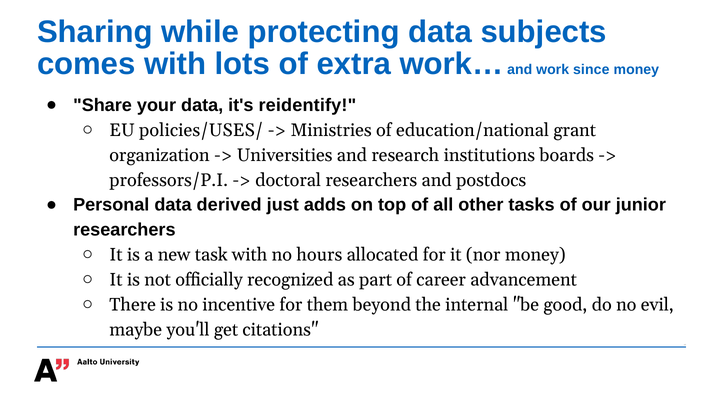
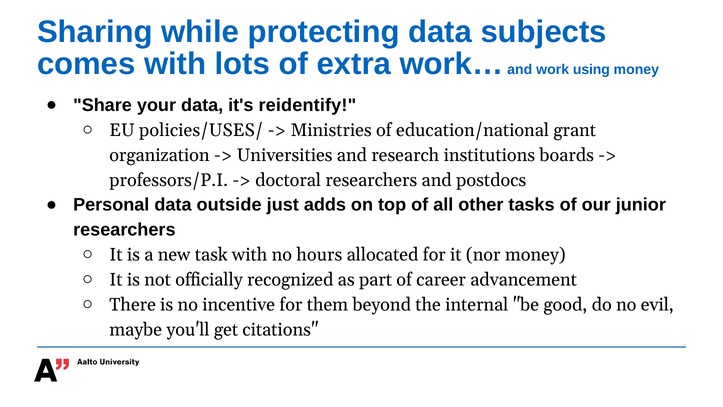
since: since -> using
derived: derived -> outside
